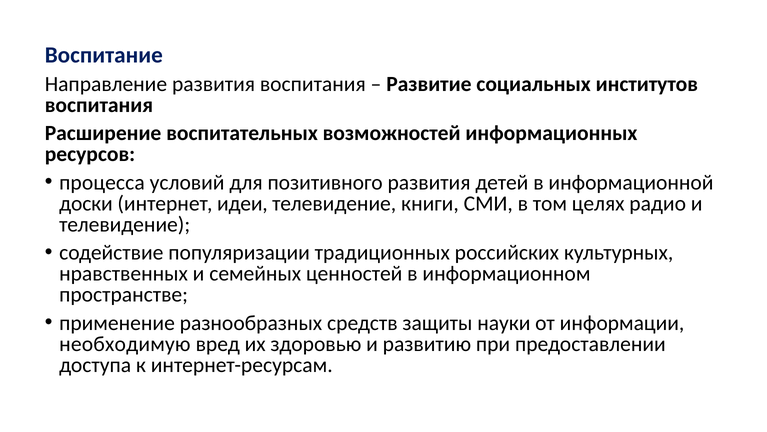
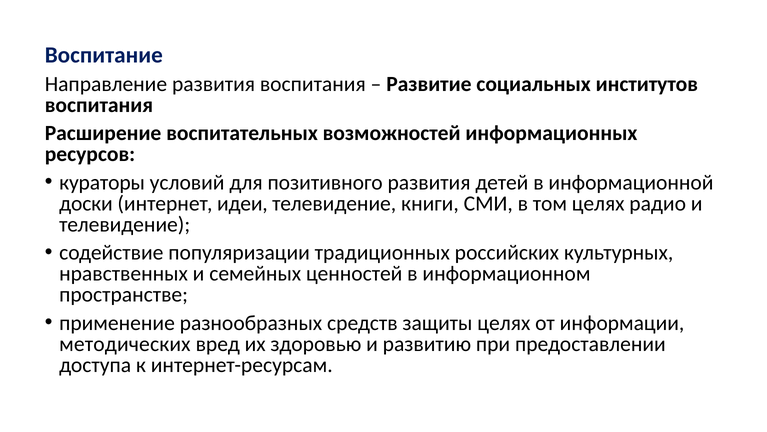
процесса: процесса -> кураторы
защиты науки: науки -> целях
необходимую: необходимую -> методических
